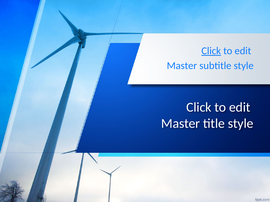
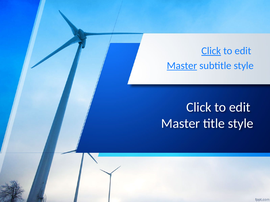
Master at (182, 66) underline: none -> present
